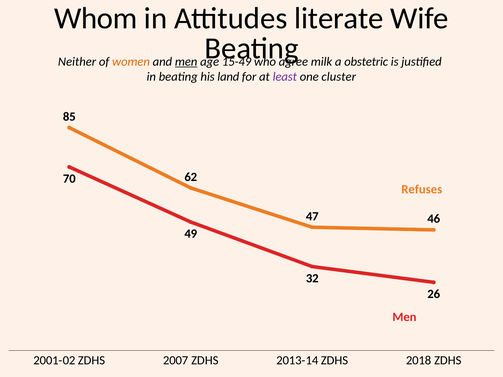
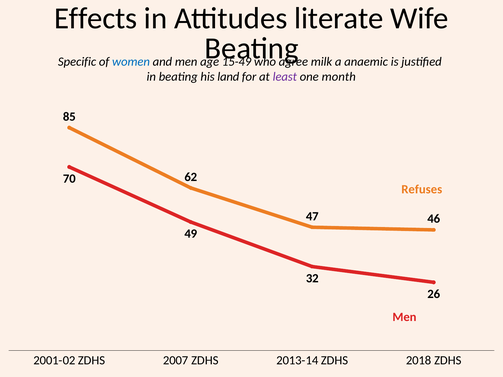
Whom: Whom -> Effects
Neither: Neither -> Specific
women colour: orange -> blue
men at (186, 62) underline: present -> none
obstetric: obstetric -> anaemic
cluster: cluster -> month
